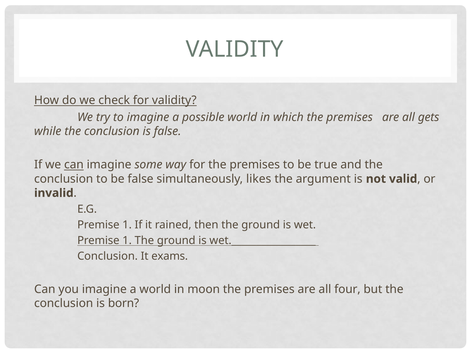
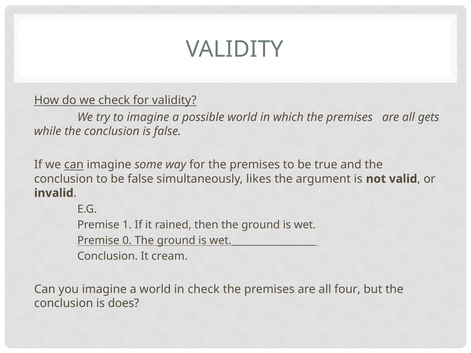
1 at (127, 241): 1 -> 0
exams: exams -> cream
in moon: moon -> check
born: born -> does
